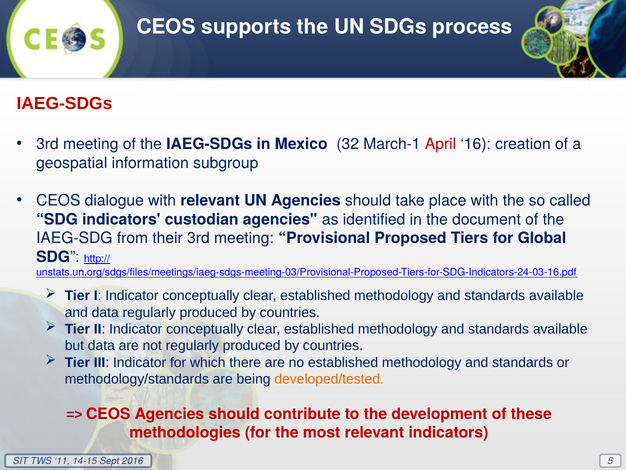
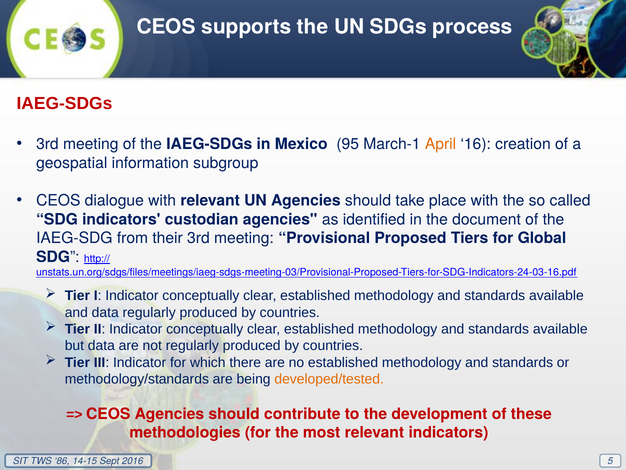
32: 32 -> 95
April colour: red -> orange
11: 11 -> 86
